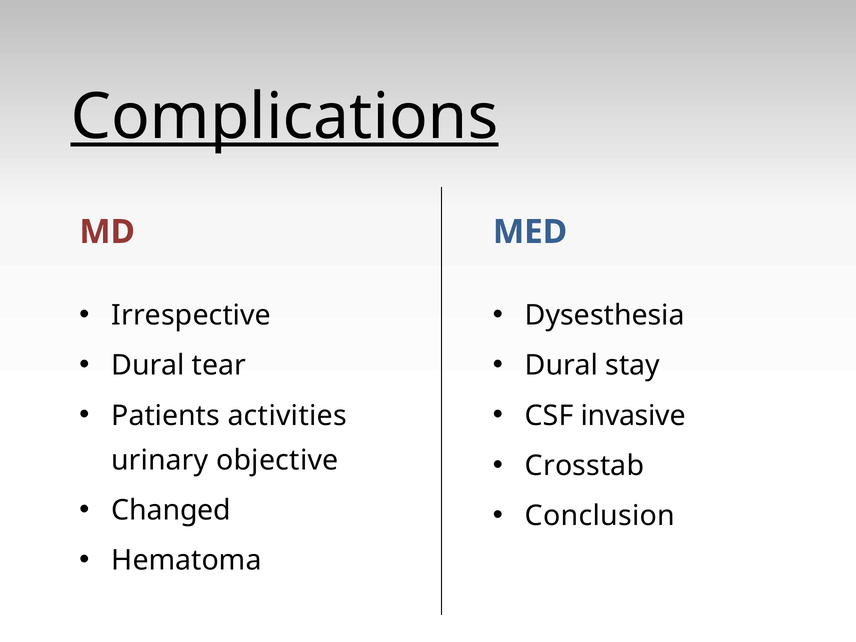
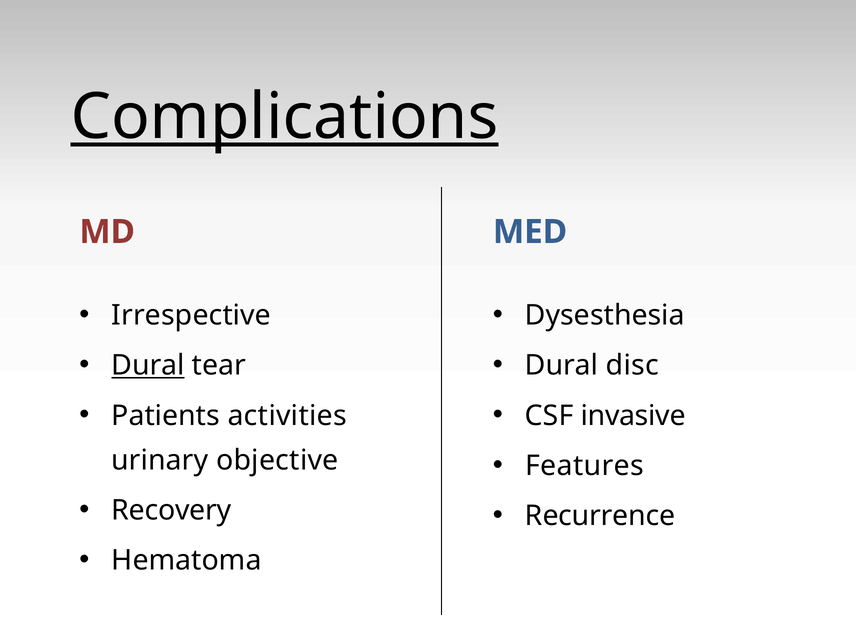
Dural at (148, 365) underline: none -> present
stay: stay -> disc
Crosstab: Crosstab -> Features
Changed: Changed -> Recovery
Conclusion: Conclusion -> Recurrence
